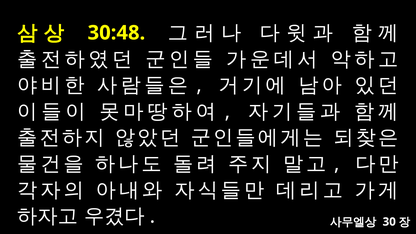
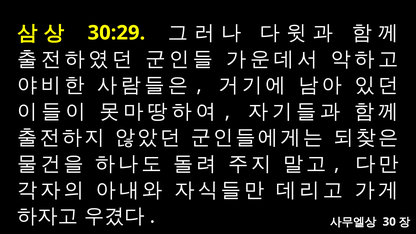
30:48: 30:48 -> 30:29
